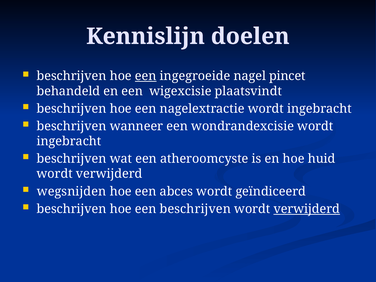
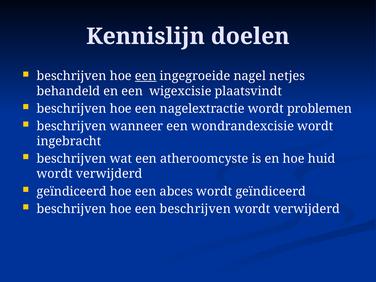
pincet: pincet -> netjes
nagelextractie wordt ingebracht: ingebracht -> problemen
wegsnijden at (72, 191): wegsnijden -> geïndiceerd
verwijderd at (307, 209) underline: present -> none
